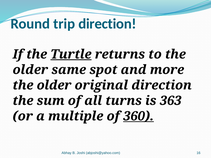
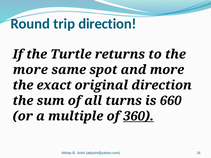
Turtle underline: present -> none
older at (30, 70): older -> more
older at (54, 85): older -> exact
363: 363 -> 660
